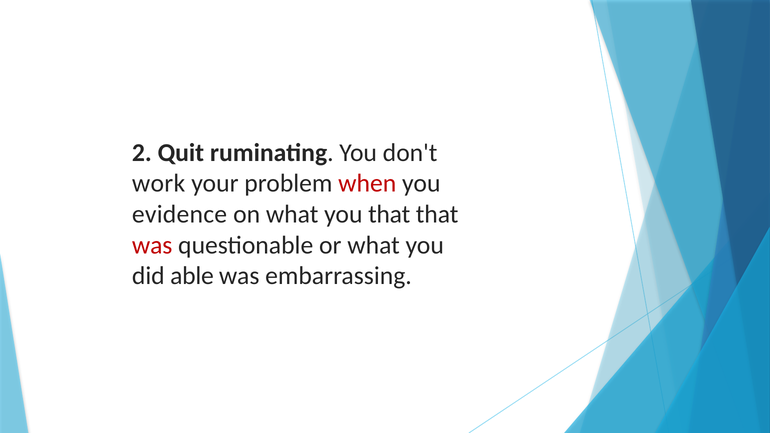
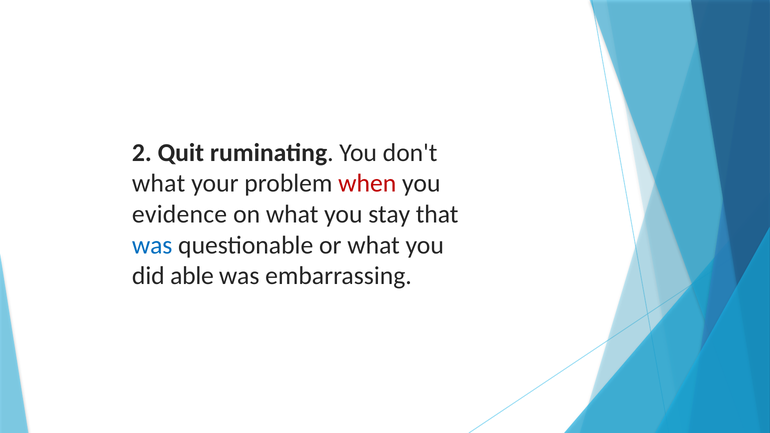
work at (159, 184): work -> what
you that: that -> stay
was at (152, 245) colour: red -> blue
